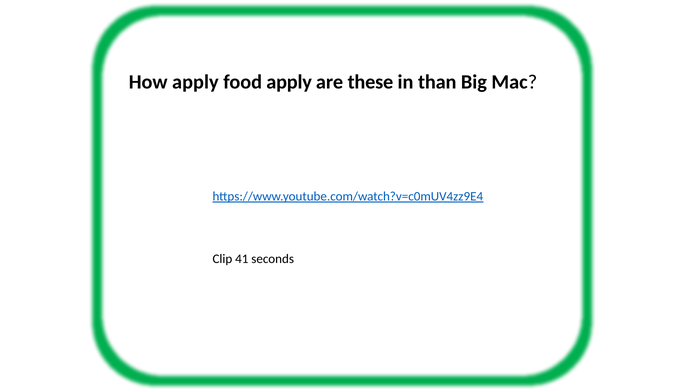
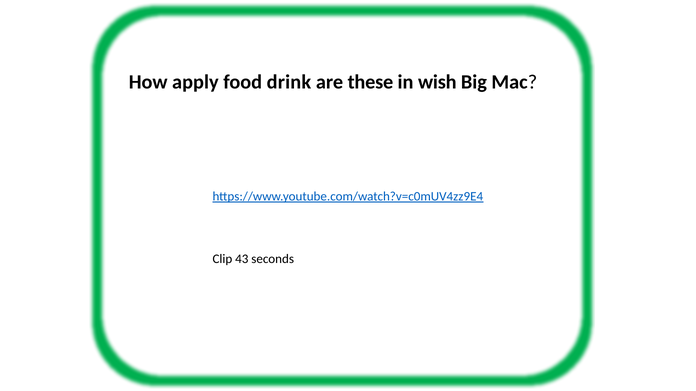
food apply: apply -> drink
than: than -> wish
41: 41 -> 43
